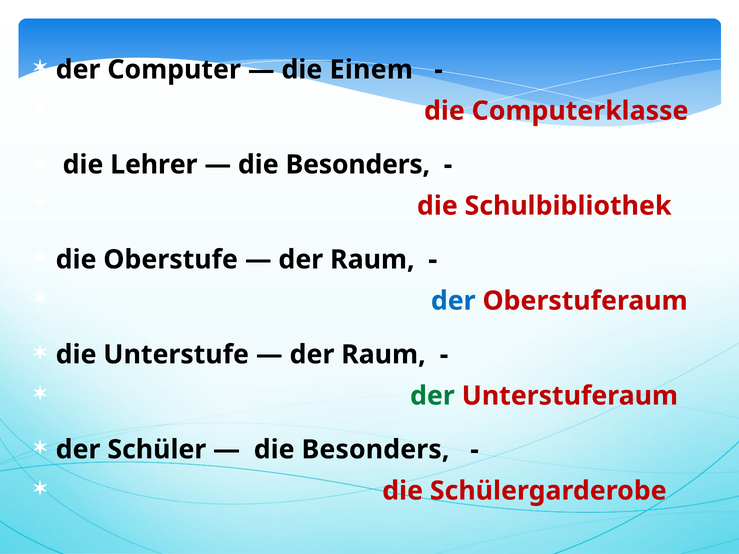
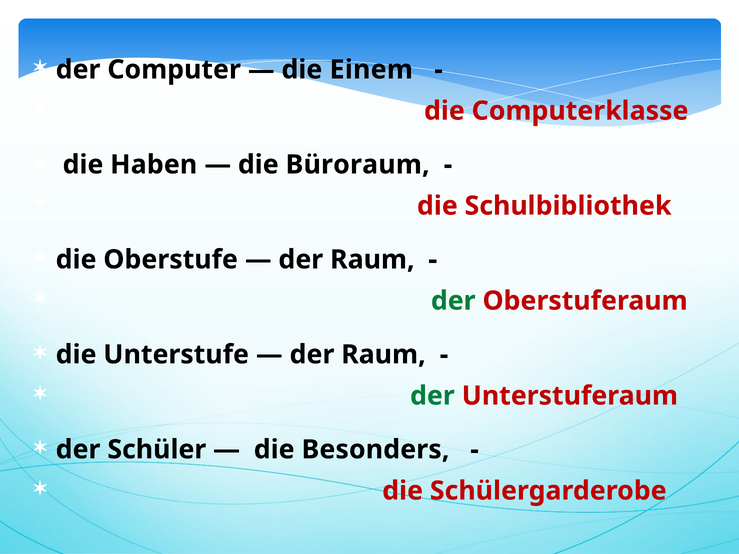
Lehrer: Lehrer -> Haben
Besonders at (358, 165): Besonders -> Büroraum
der at (453, 301) colour: blue -> green
